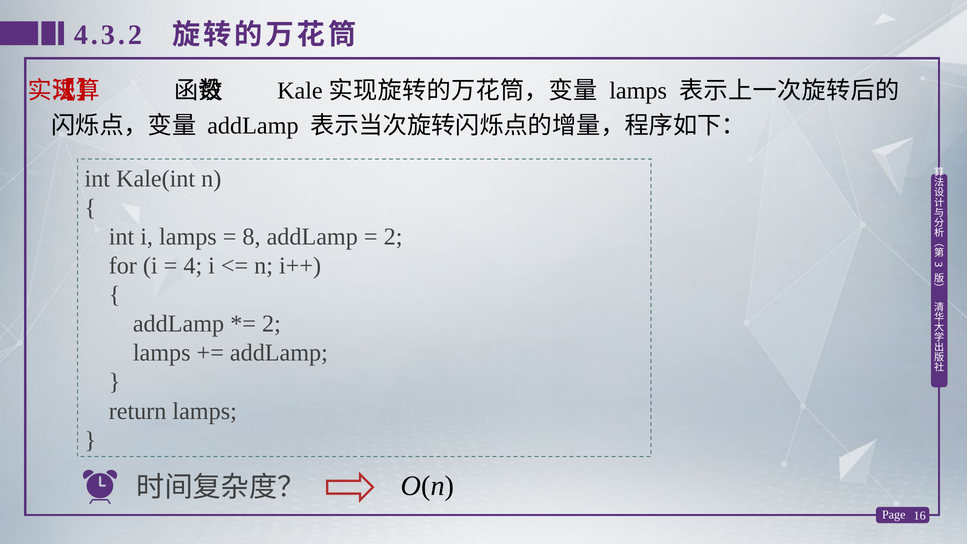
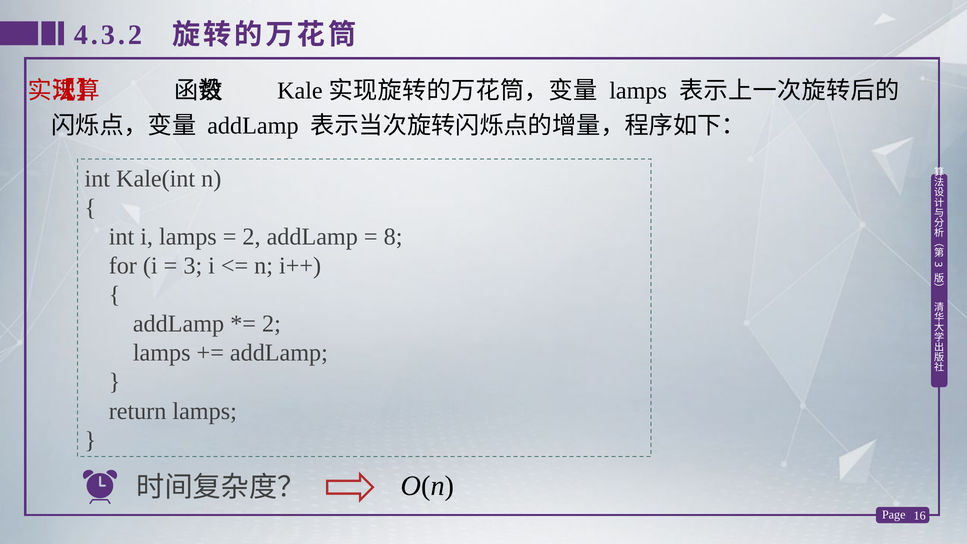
8 at (252, 237): 8 -> 2
2 at (393, 237): 2 -> 8
4 at (193, 266): 4 -> 3
